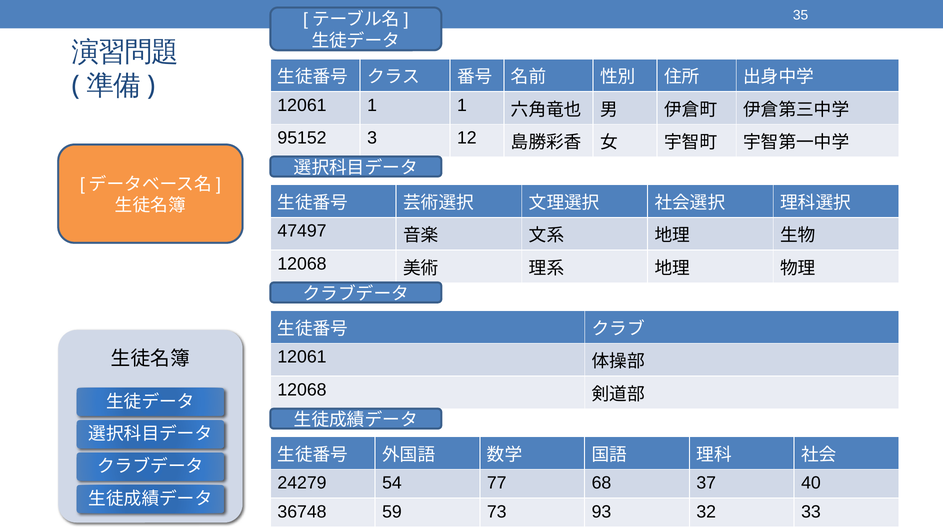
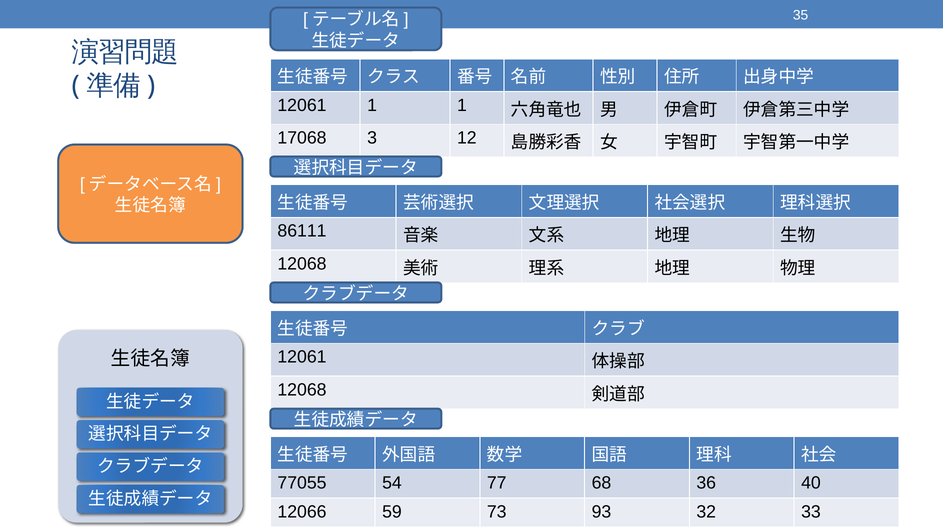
95152: 95152 -> 17068
47497: 47497 -> 86111
24279: 24279 -> 77055
37: 37 -> 36
36748: 36748 -> 12066
